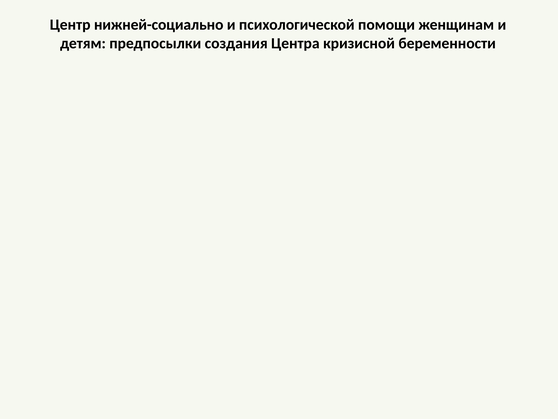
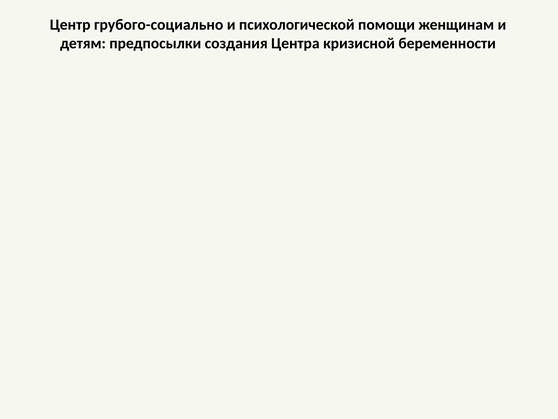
нижней-социально: нижней-социально -> грубого-социально
